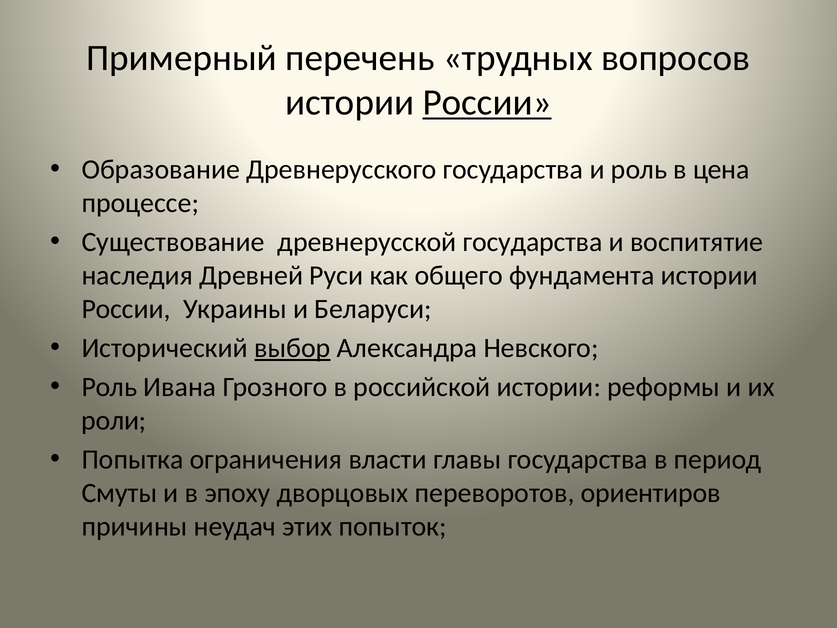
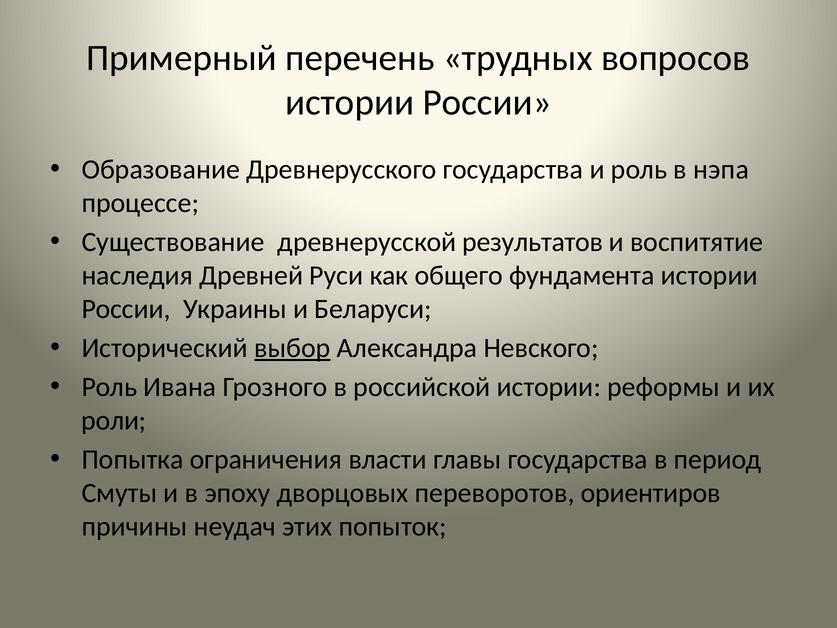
России at (487, 102) underline: present -> none
цена: цена -> нэпа
древнерусской государства: государства -> результатов
